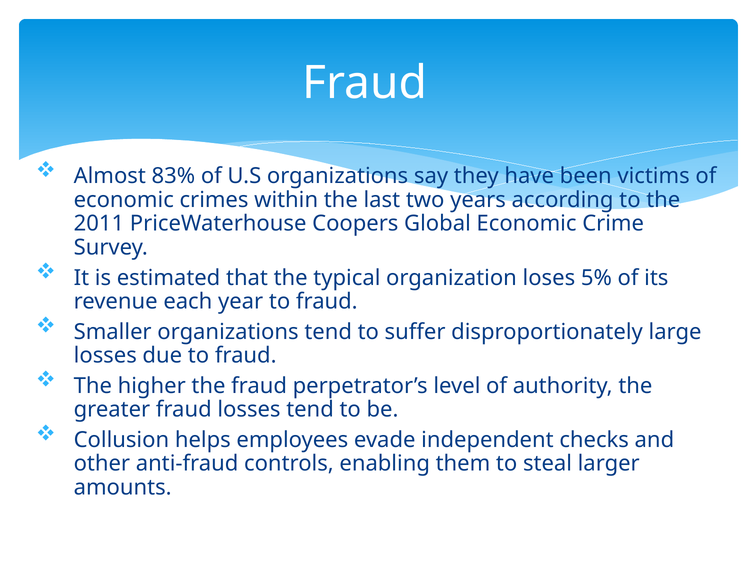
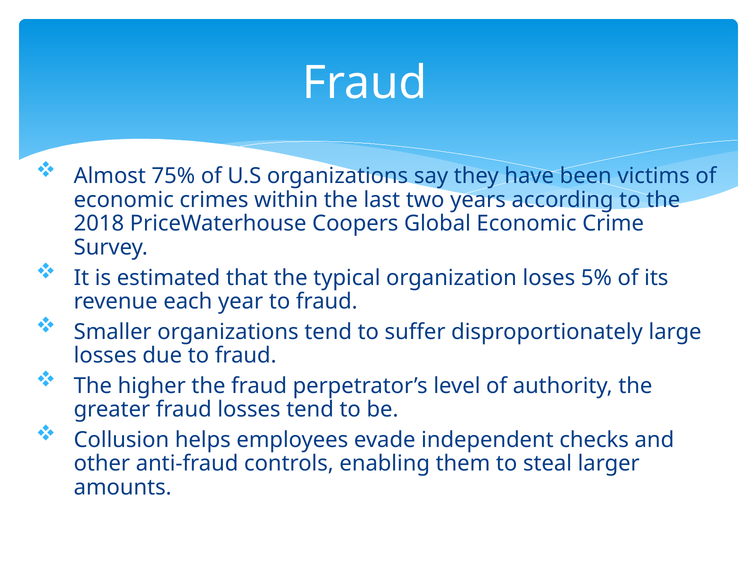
83%: 83% -> 75%
2011: 2011 -> 2018
